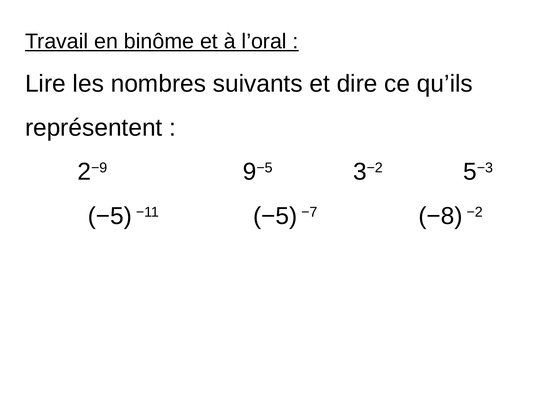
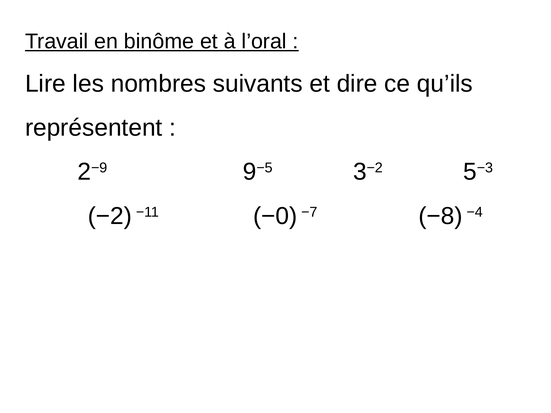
−5 at (110, 216): −5 -> −2
−11 −5: −5 -> −0
−2: −2 -> −4
